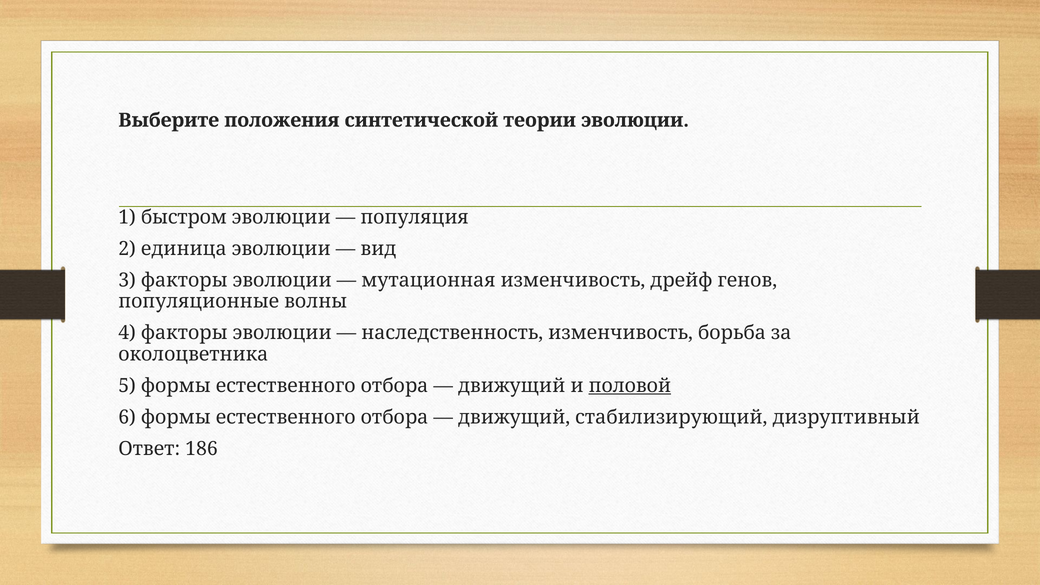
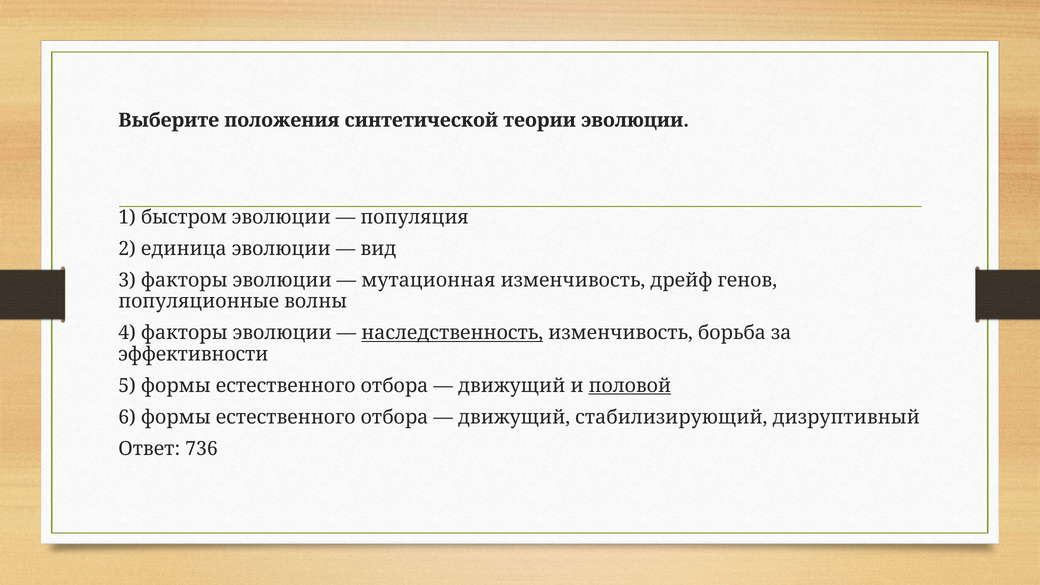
наследственность underline: none -> present
околоцветника: околоцветника -> эффективности
186: 186 -> 736
